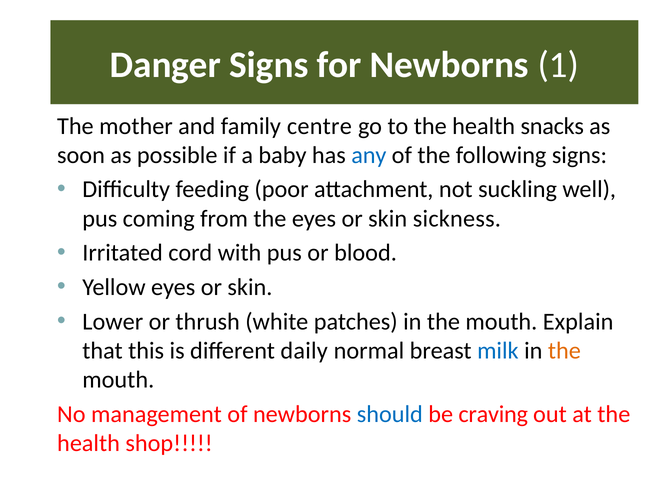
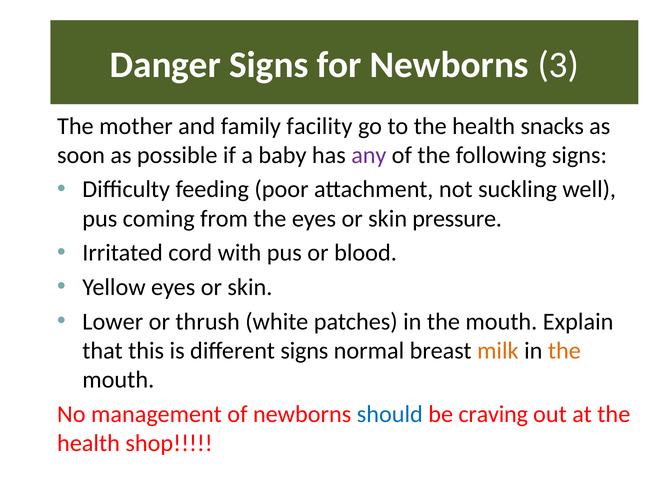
1: 1 -> 3
centre: centre -> facility
any colour: blue -> purple
sickness: sickness -> pressure
different daily: daily -> signs
milk colour: blue -> orange
